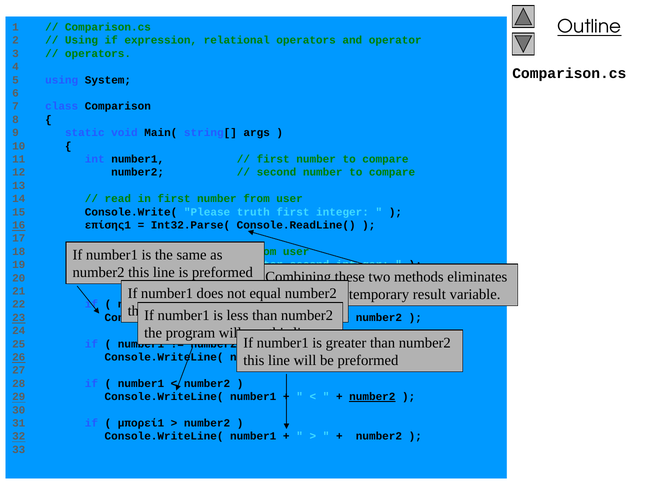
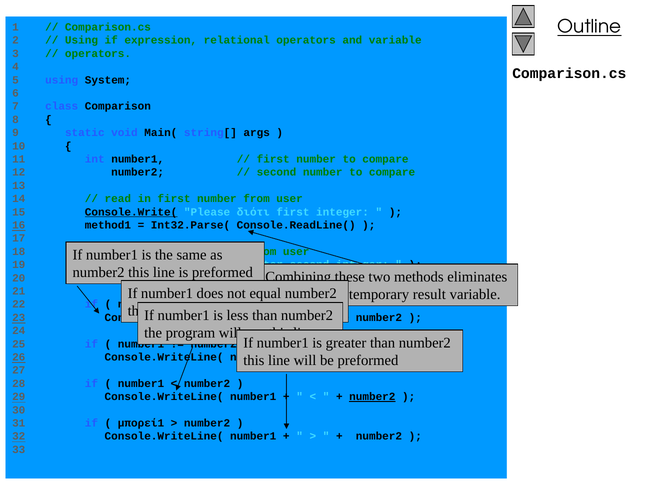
and operator: operator -> variable
Console.Write( at (131, 212) underline: none -> present
truth: truth -> διότι
επίσης1: επίσης1 -> method1
